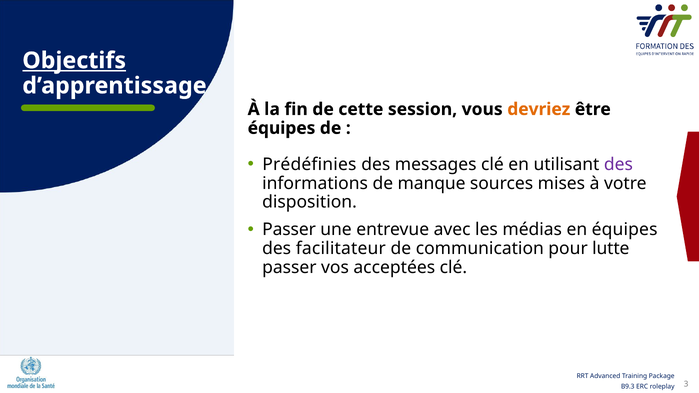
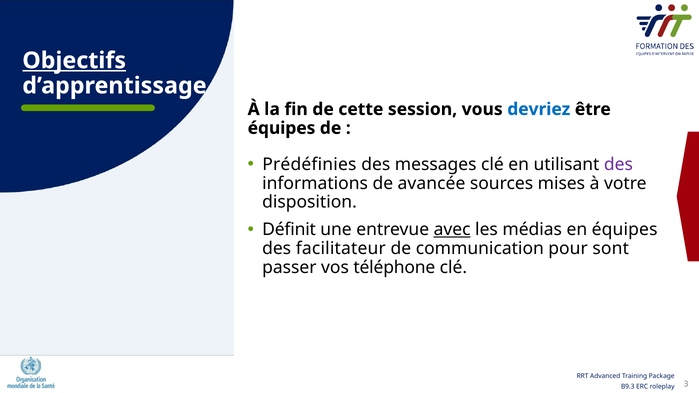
devriez colour: orange -> blue
manque: manque -> avancée
Passer at (289, 230): Passer -> Définit
avec underline: none -> present
lutte: lutte -> sont
acceptées: acceptées -> téléphone
